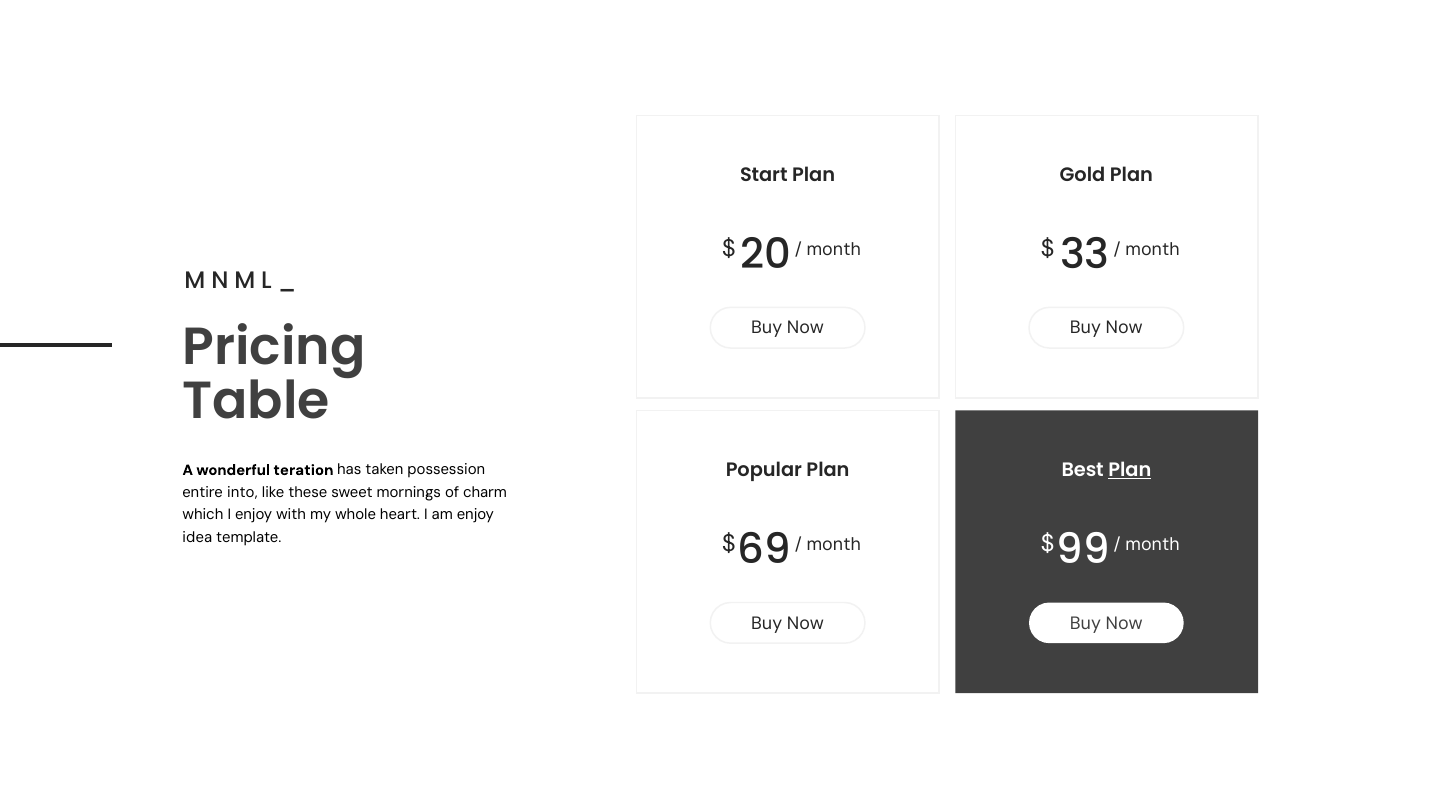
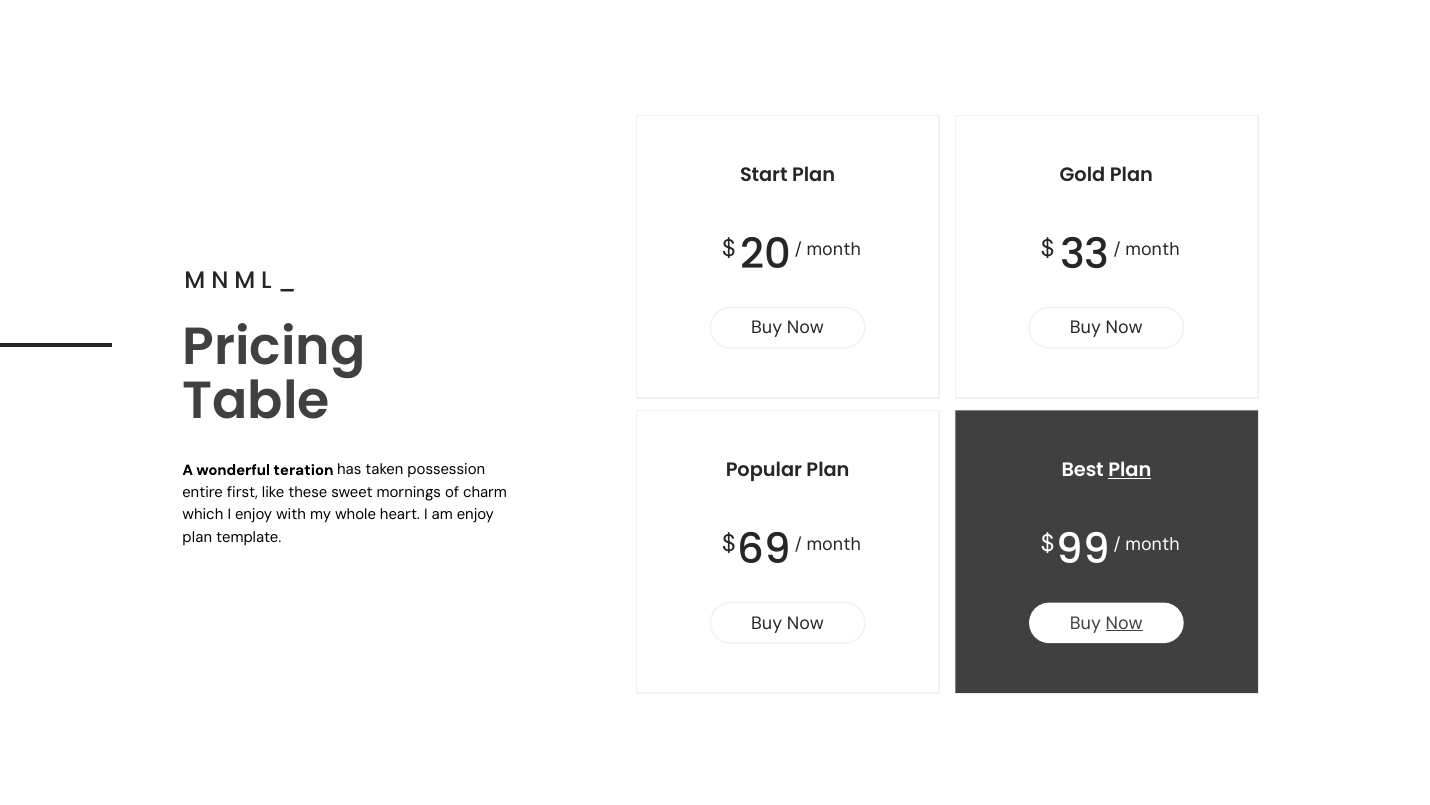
into: into -> first
idea at (197, 537): idea -> plan
Now at (1124, 623) underline: none -> present
